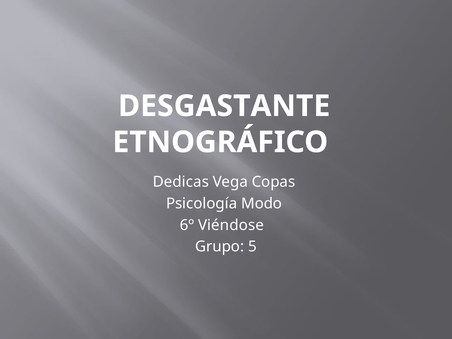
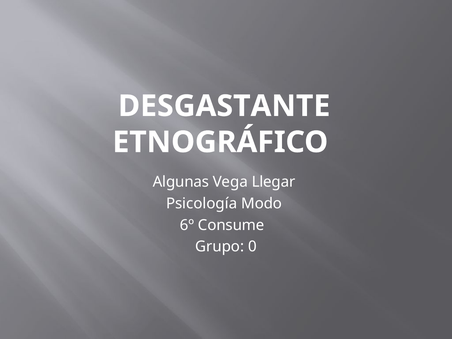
Dedicas: Dedicas -> Algunas
Copas: Copas -> Llegar
Viéndose: Viéndose -> Consume
5: 5 -> 0
